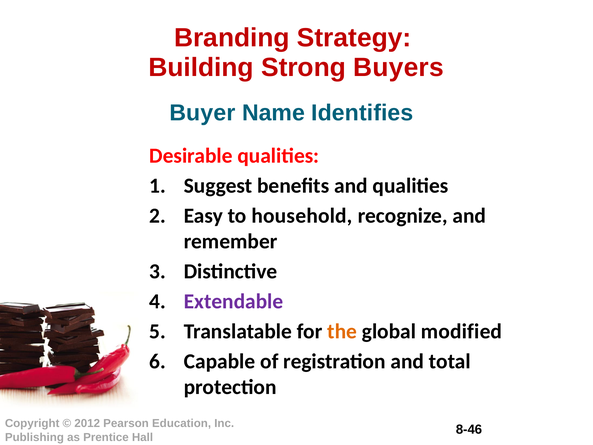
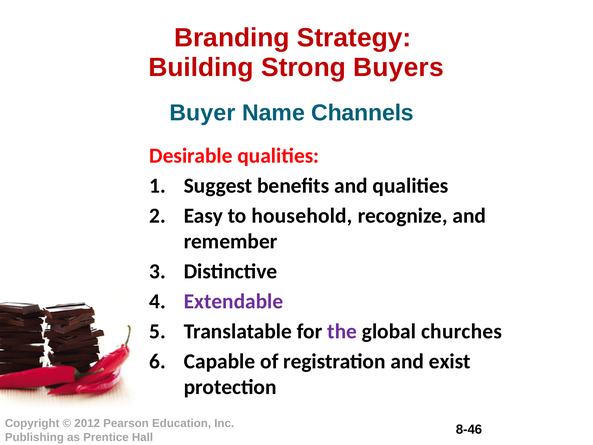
Identifies: Identifies -> Channels
the colour: orange -> purple
modified: modified -> churches
total: total -> exist
